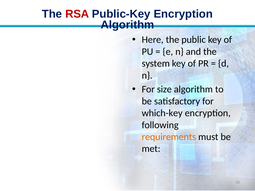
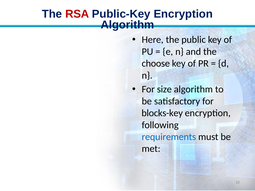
system: system -> choose
which-key: which-key -> blocks-key
requirements colour: orange -> blue
